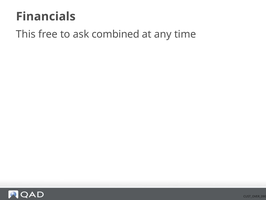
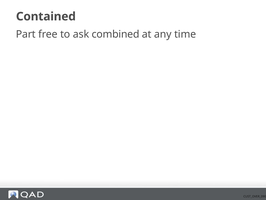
Financials: Financials -> Contained
This: This -> Part
